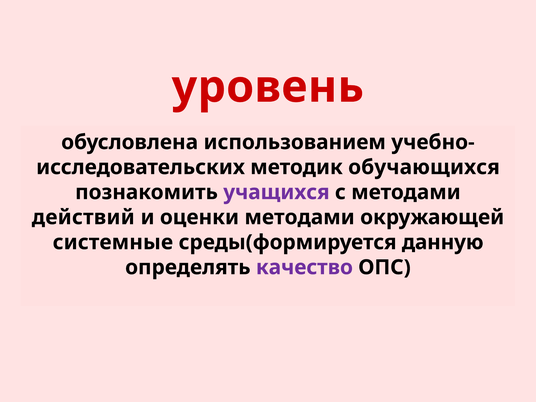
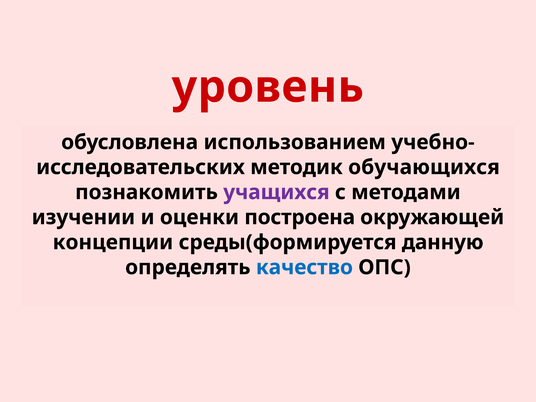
действий: действий -> изучении
оценки методами: методами -> построена
системные: системные -> концепции
качество colour: purple -> blue
